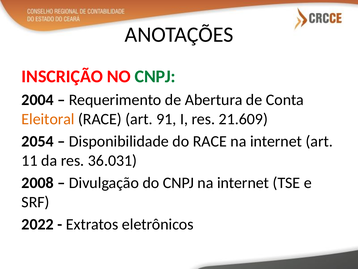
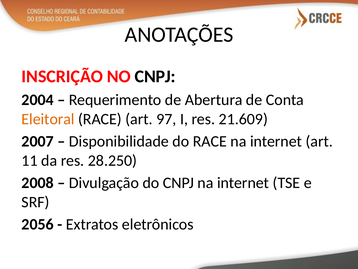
CNPJ at (155, 76) colour: green -> black
91: 91 -> 97
2054: 2054 -> 2007
36.031: 36.031 -> 28.250
2022: 2022 -> 2056
